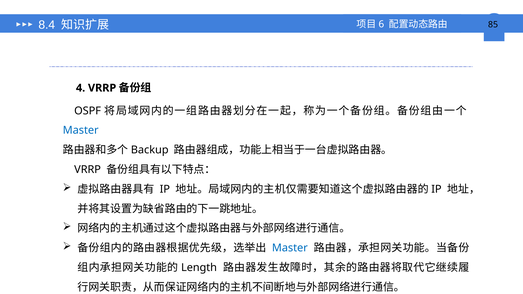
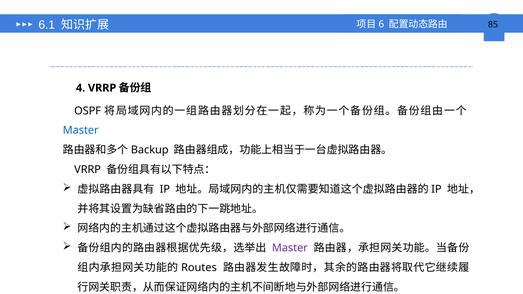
8.4: 8.4 -> 6.1
Master at (290, 248) colour: blue -> purple
Length: Length -> Routes
